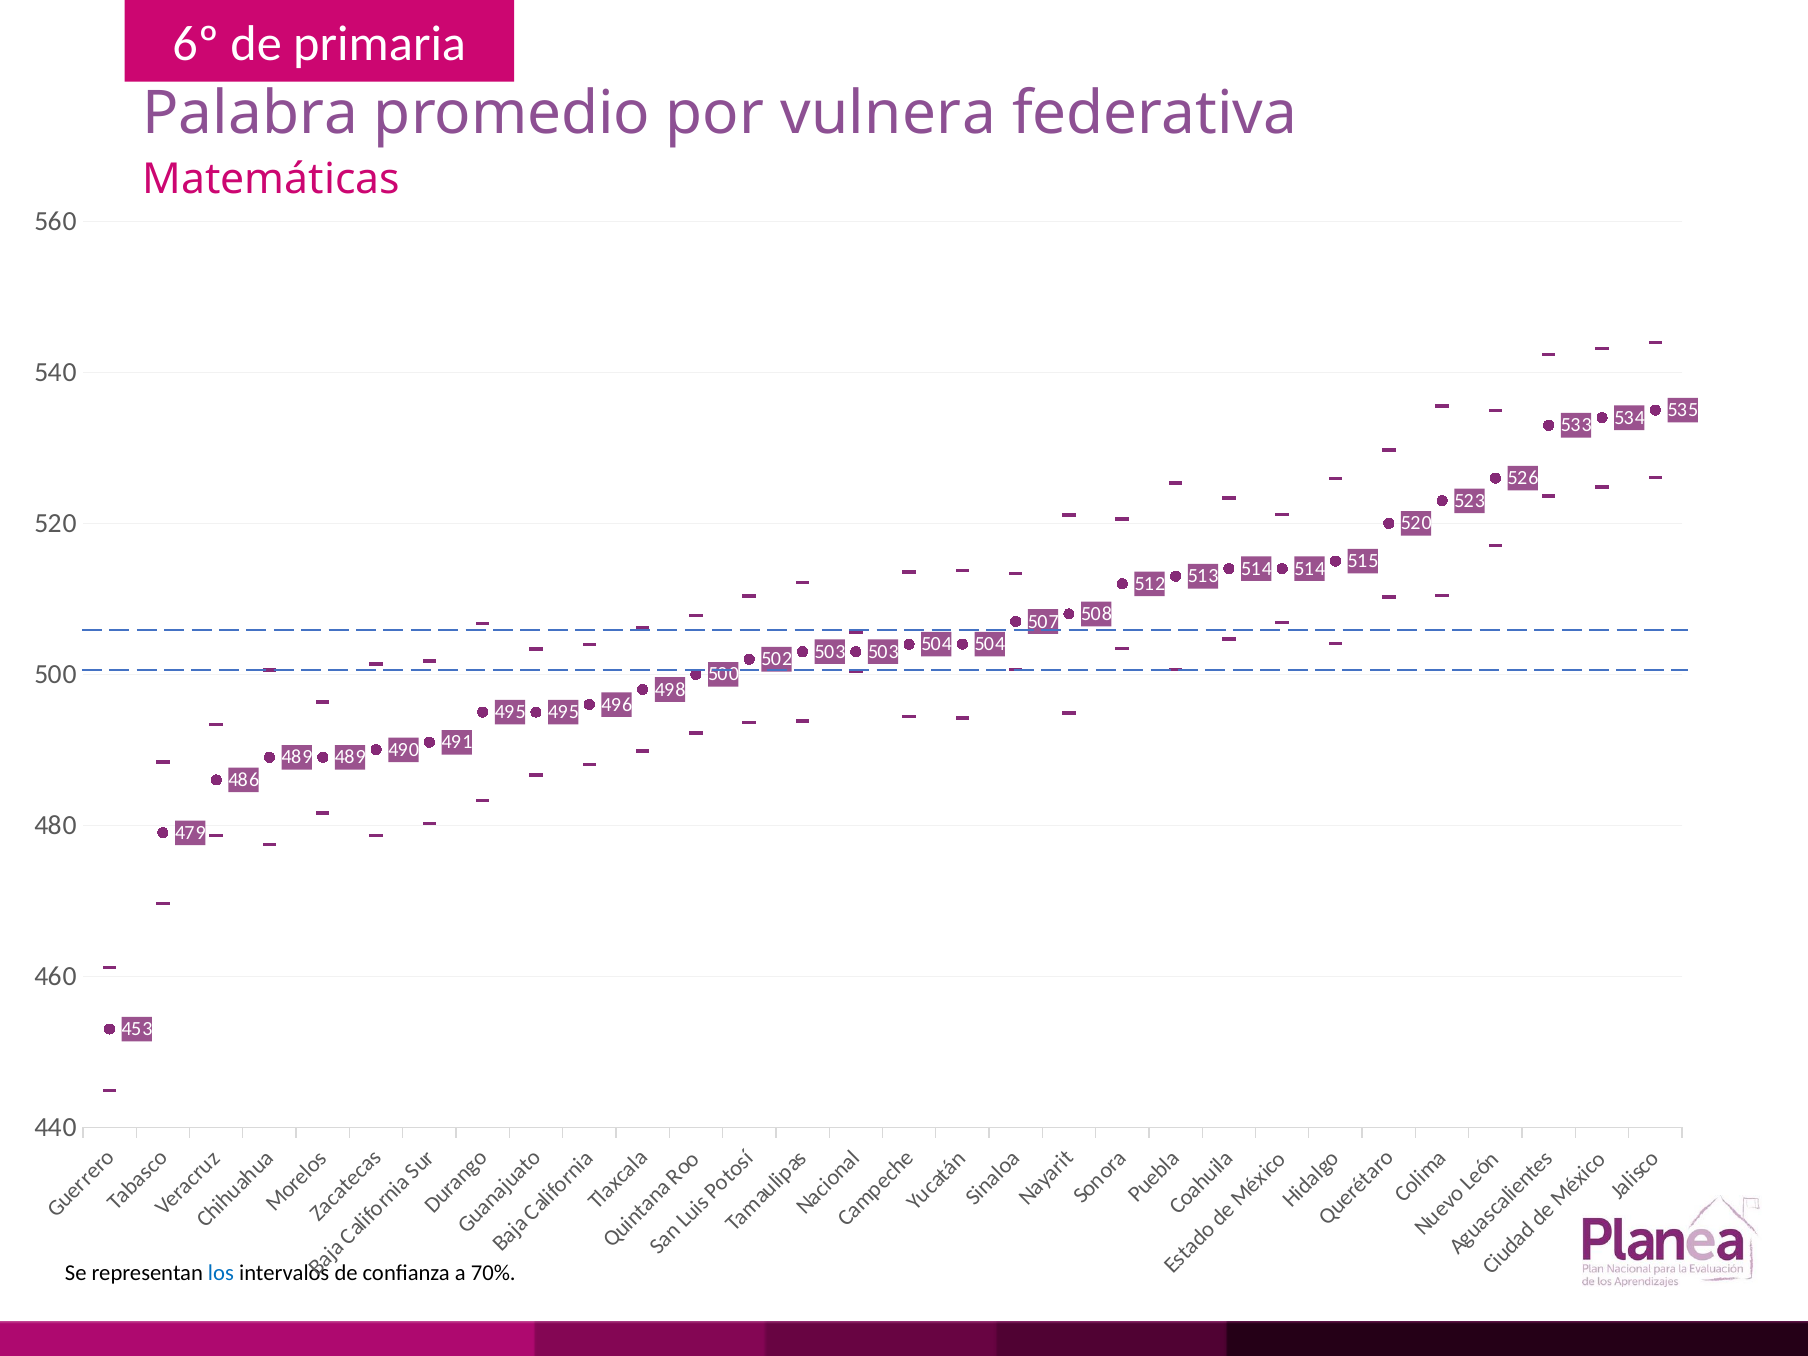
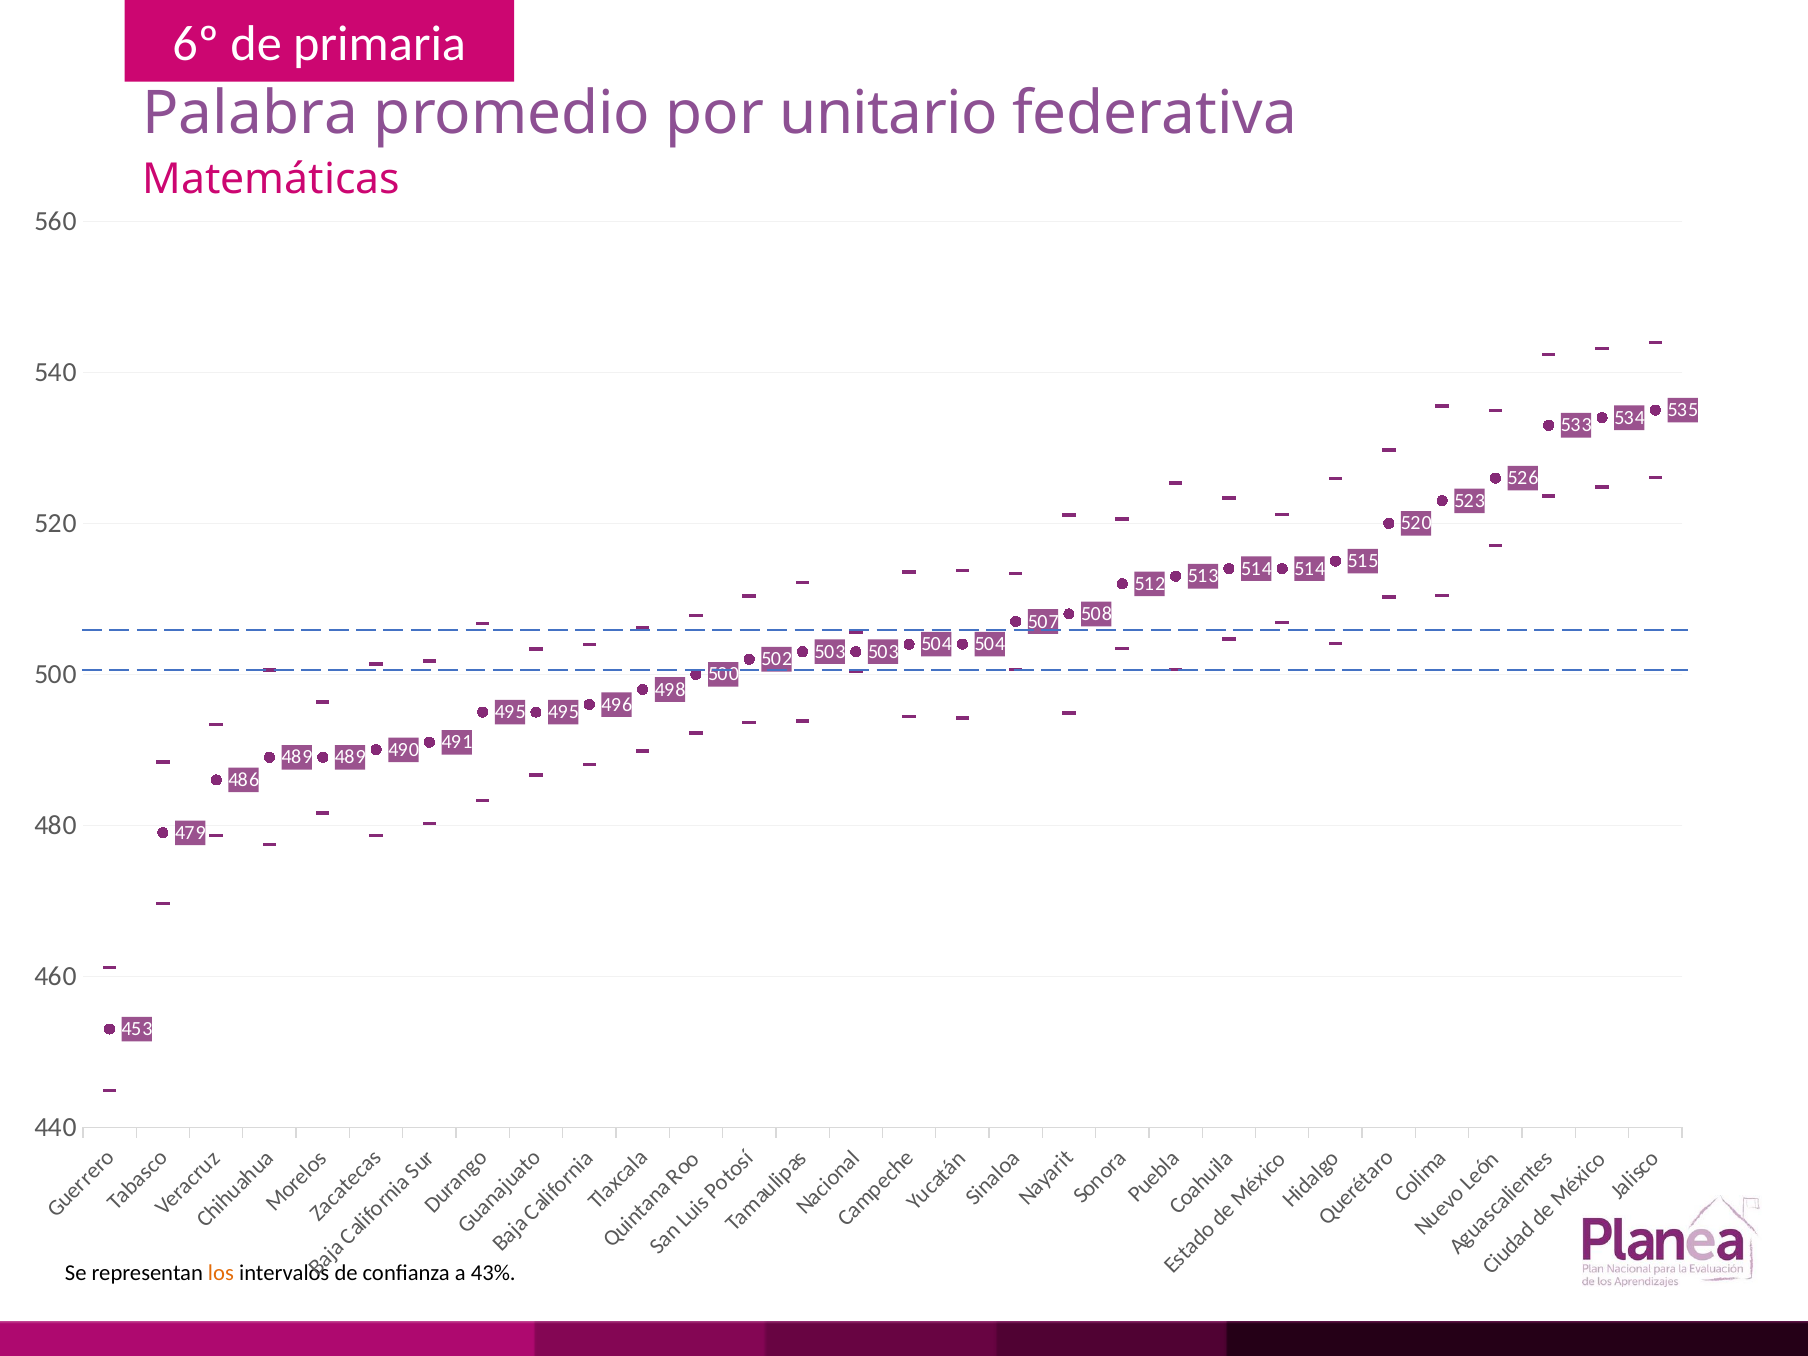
vulnera: vulnera -> unitario
los colour: blue -> orange
70%: 70% -> 43%
